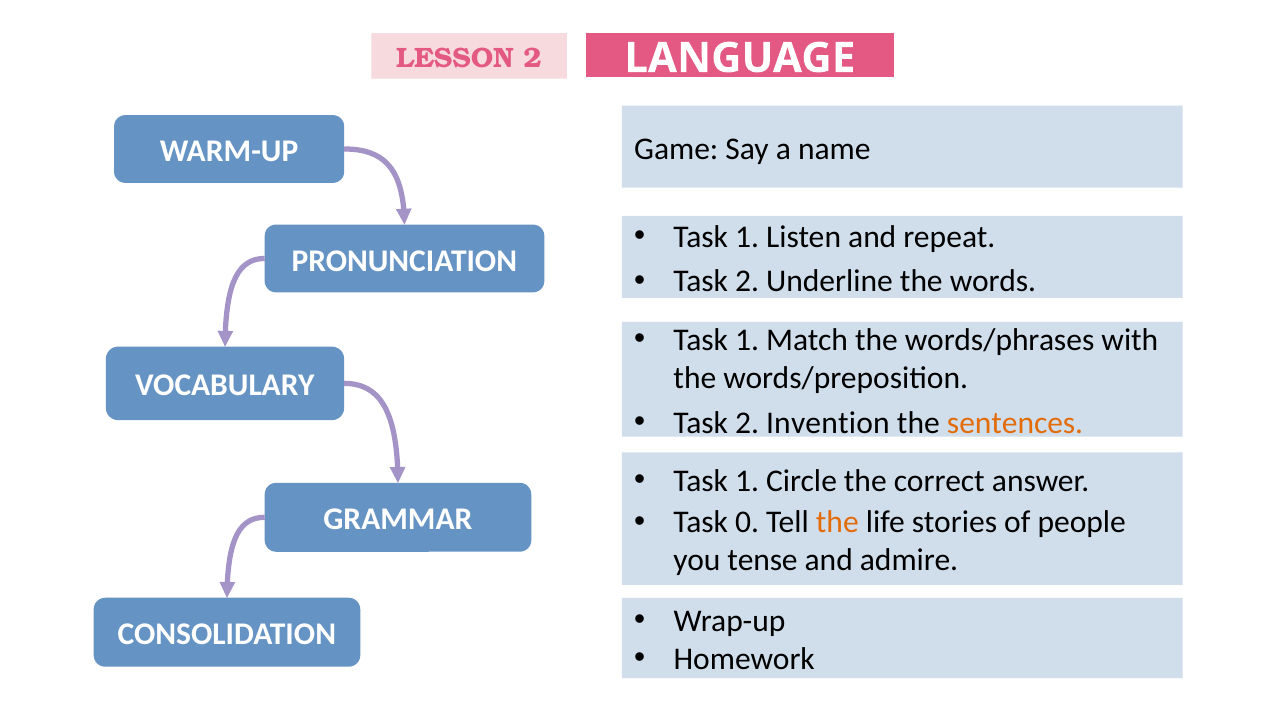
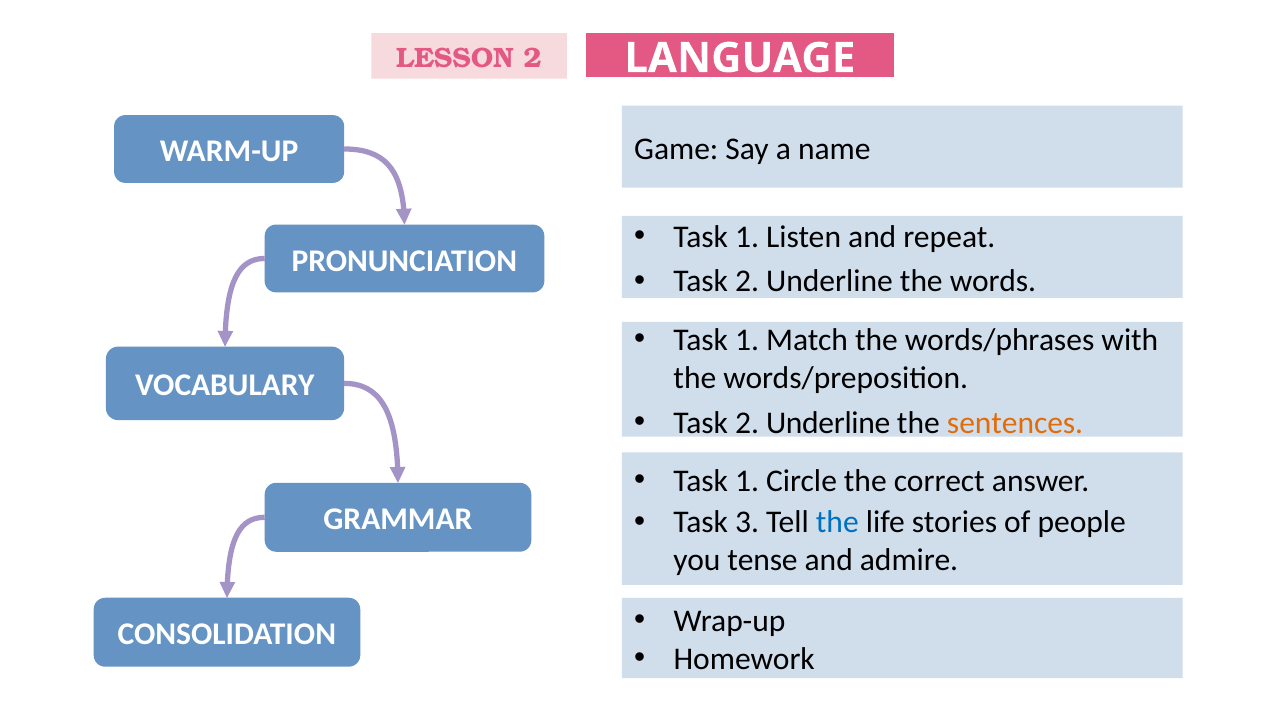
Invention at (828, 423): Invention -> Underline
0: 0 -> 3
the at (837, 523) colour: orange -> blue
